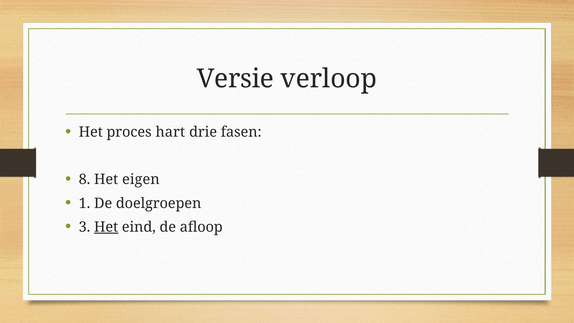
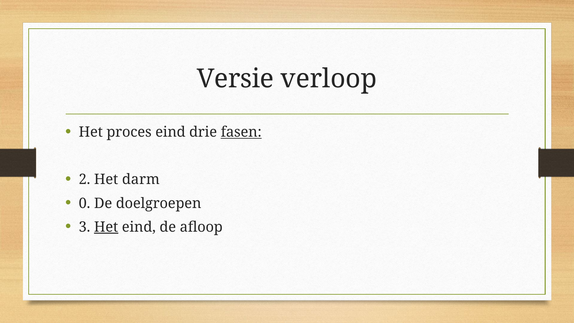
proces hart: hart -> eind
fasen underline: none -> present
8: 8 -> 2
eigen: eigen -> darm
1: 1 -> 0
